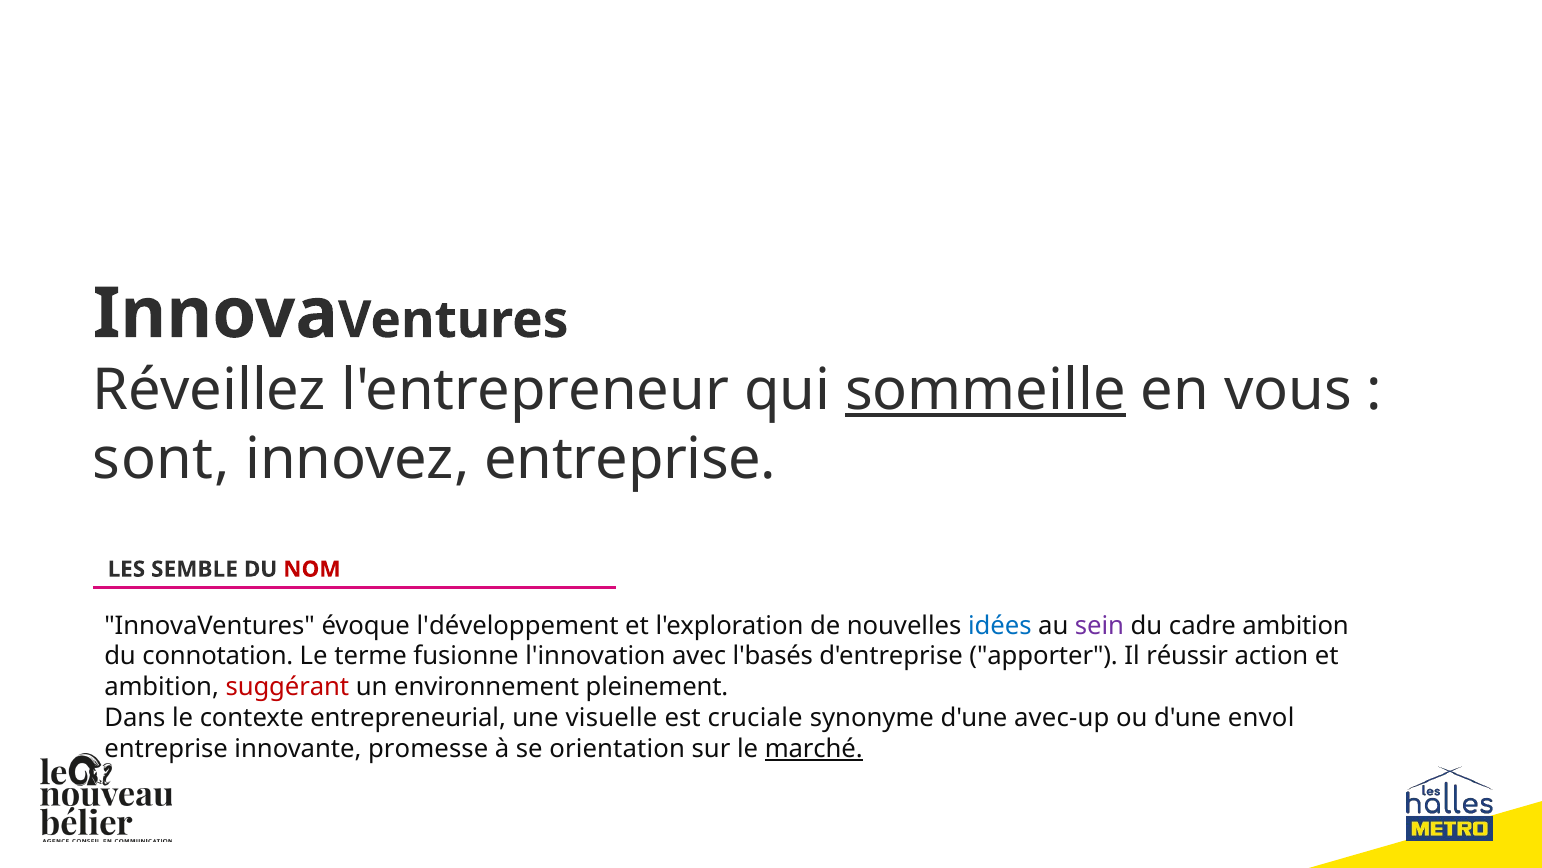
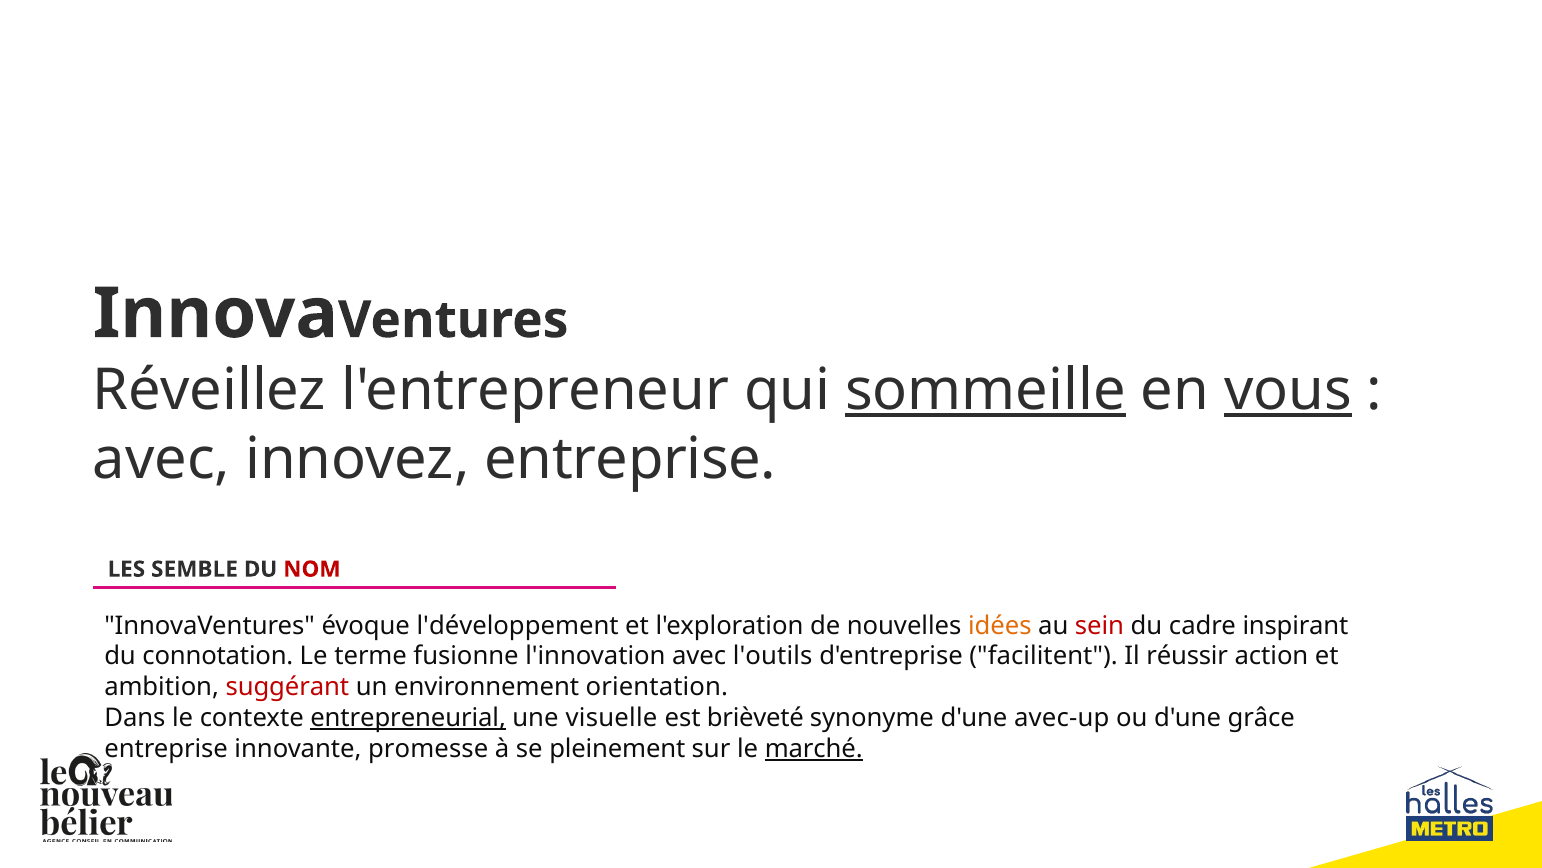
vous underline: none -> present
sont at (161, 459): sont -> avec
idées colour: blue -> orange
sein colour: purple -> red
cadre ambition: ambition -> inspirant
l'basés: l'basés -> l'outils
apporter: apporter -> facilitent
pleinement: pleinement -> orientation
entrepreneurial underline: none -> present
cruciale: cruciale -> brièveté
envol: envol -> grâce
orientation: orientation -> pleinement
